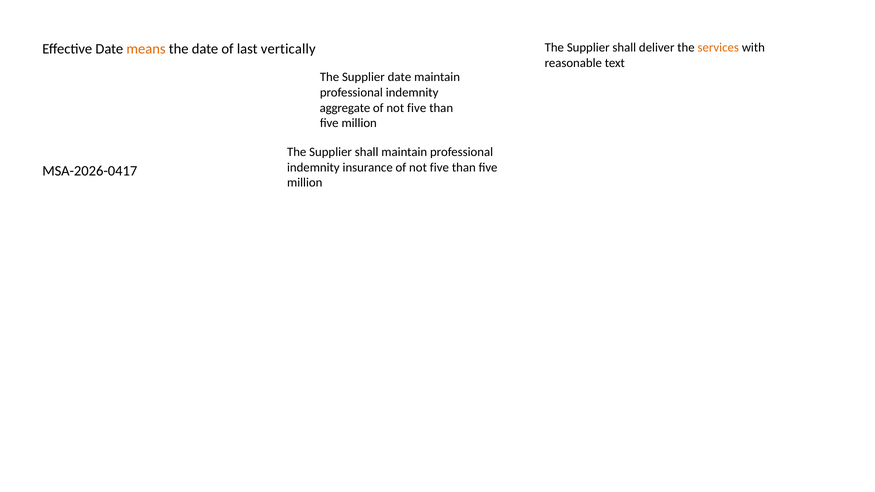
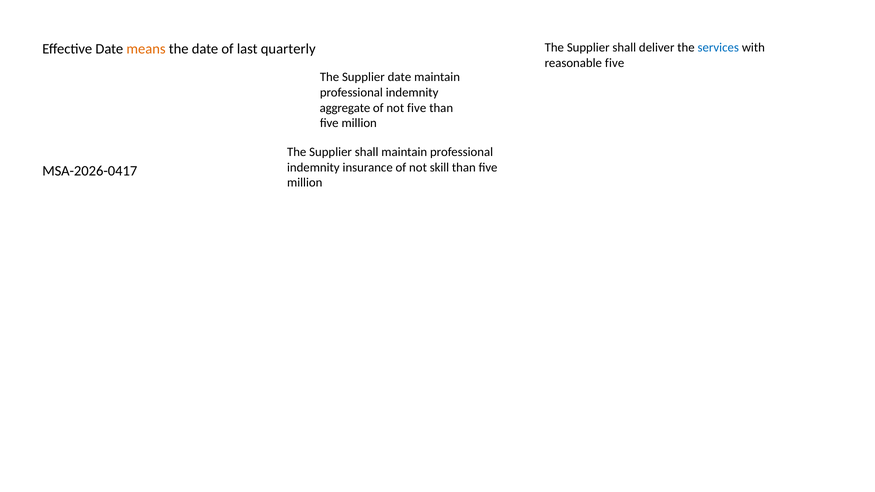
services colour: orange -> blue
vertically: vertically -> quarterly
reasonable text: text -> five
insurance of not five: five -> skill
